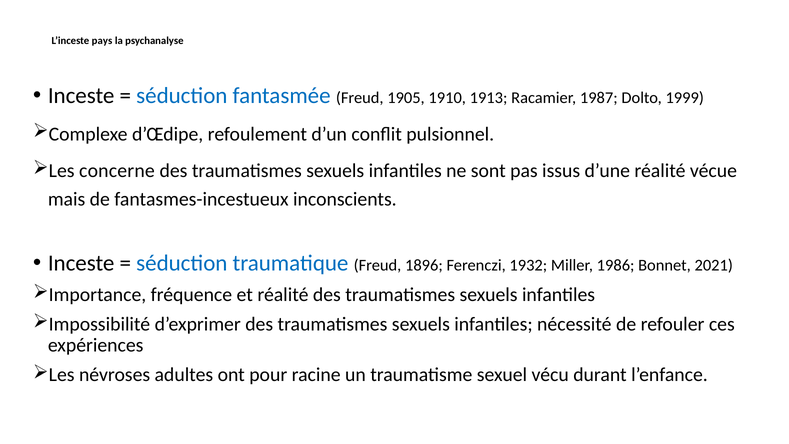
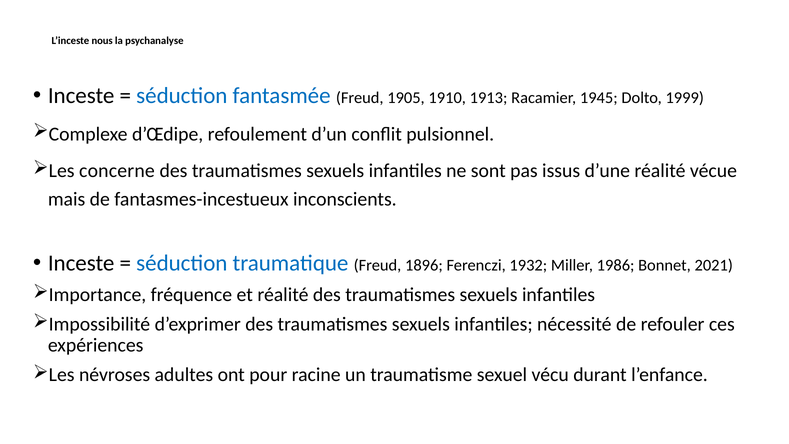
pays: pays -> nous
1987: 1987 -> 1945
